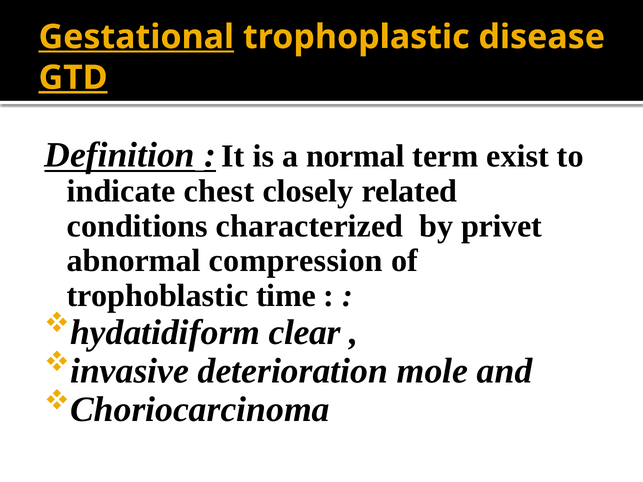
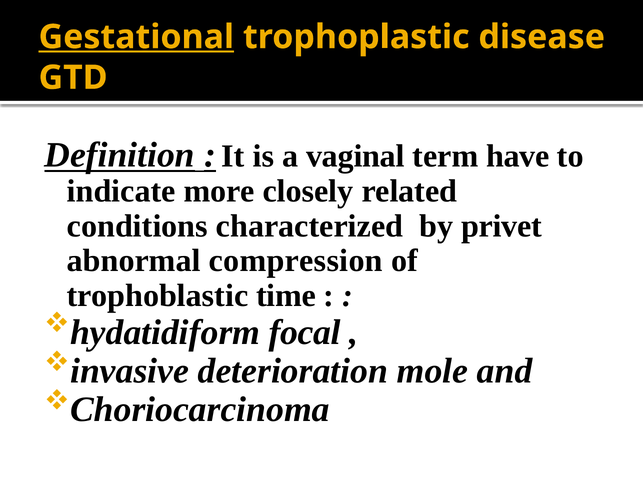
GTD underline: present -> none
normal: normal -> vaginal
exist: exist -> have
chest: chest -> more
clear: clear -> focal
